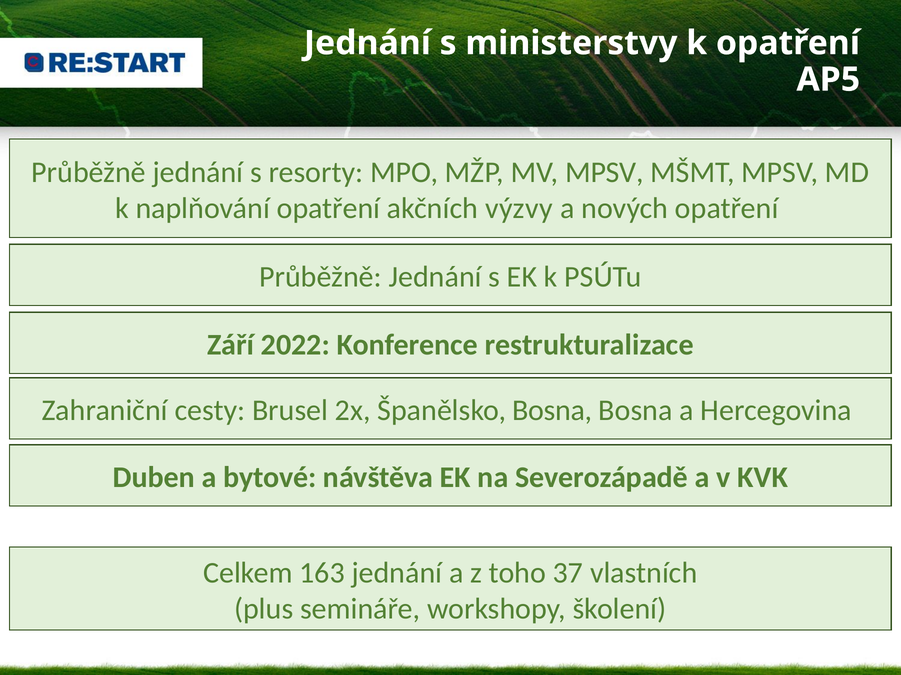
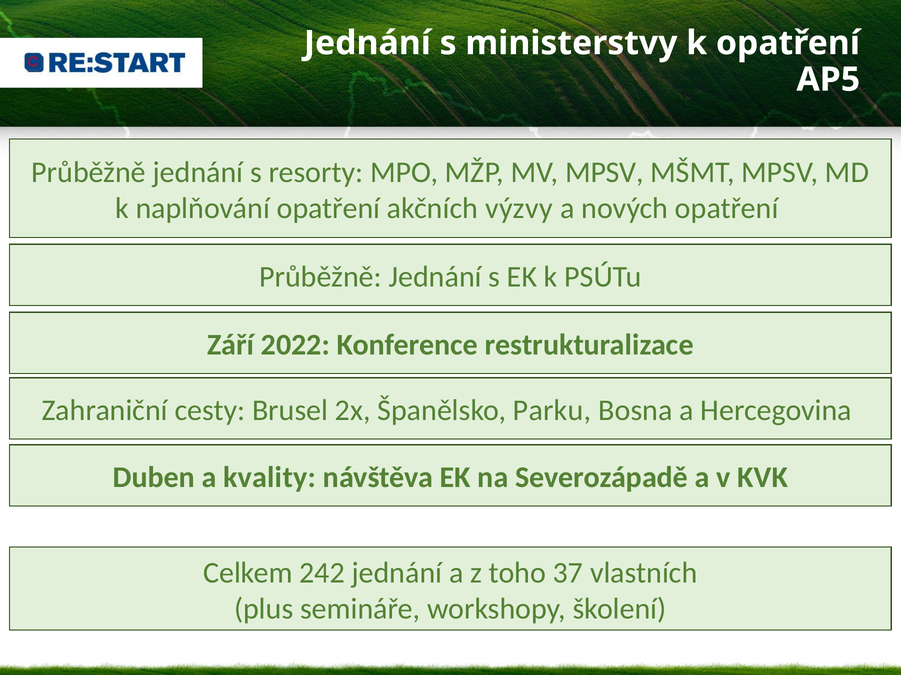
Španělsko Bosna: Bosna -> Parku
bytové: bytové -> kvality
163: 163 -> 242
